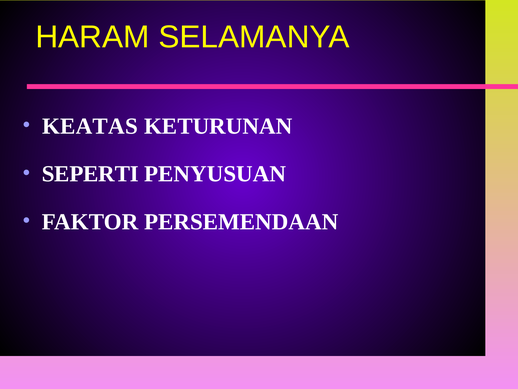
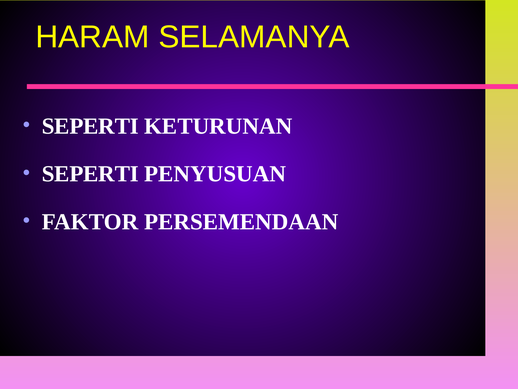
KEATAS at (90, 126): KEATAS -> SEPERTI
